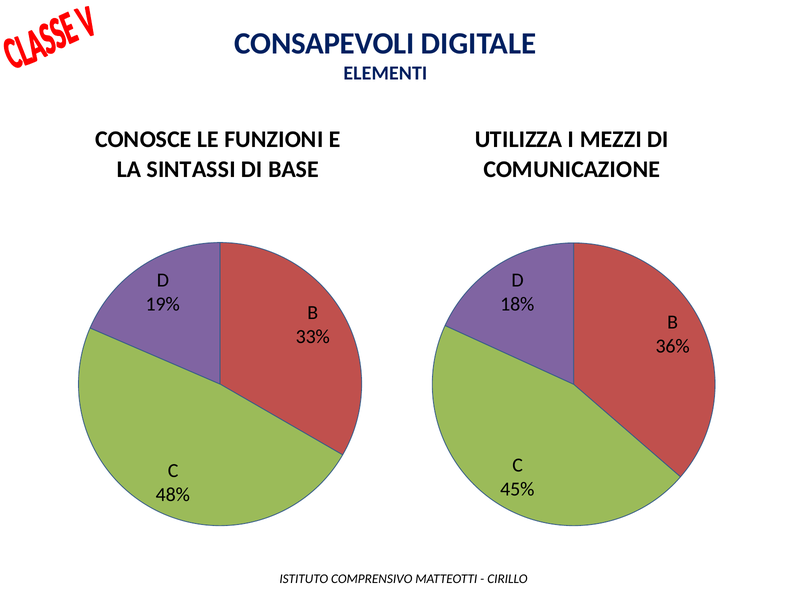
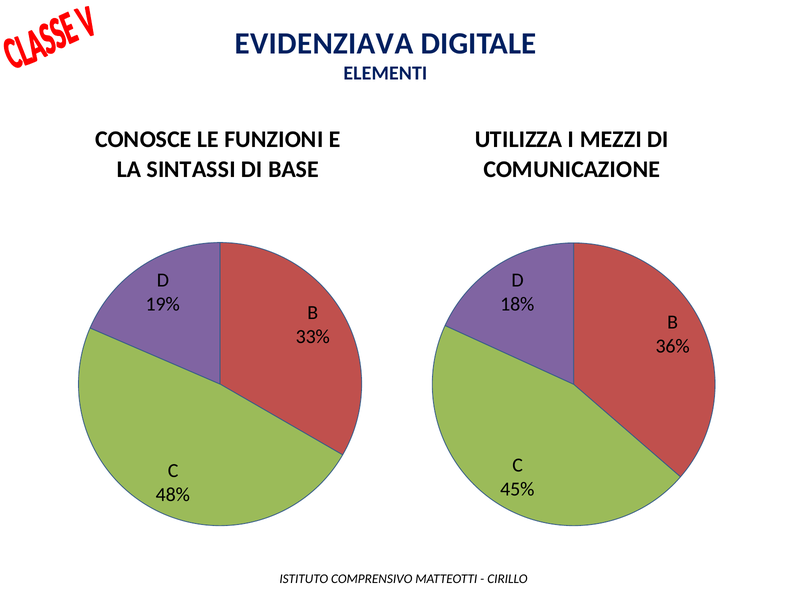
CONSAPEVOLI: CONSAPEVOLI -> EVIDENZIAVA
